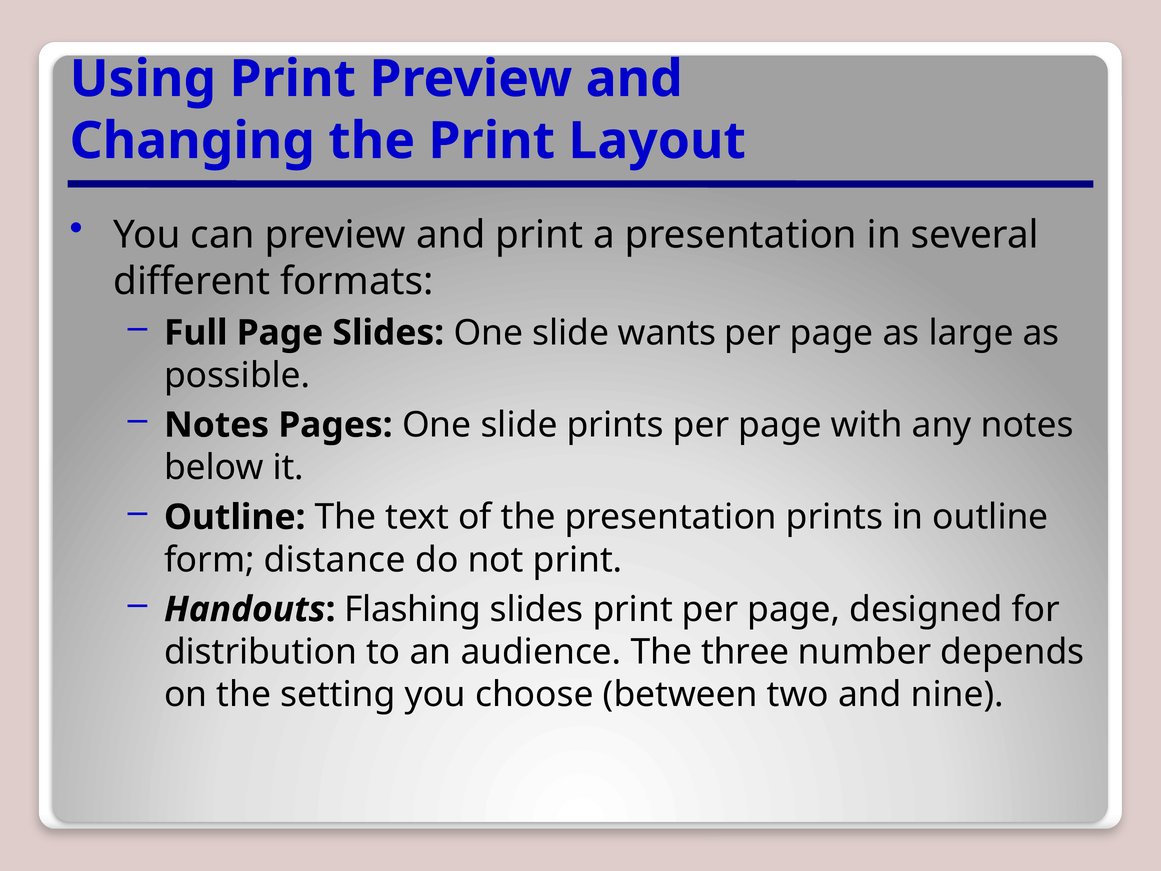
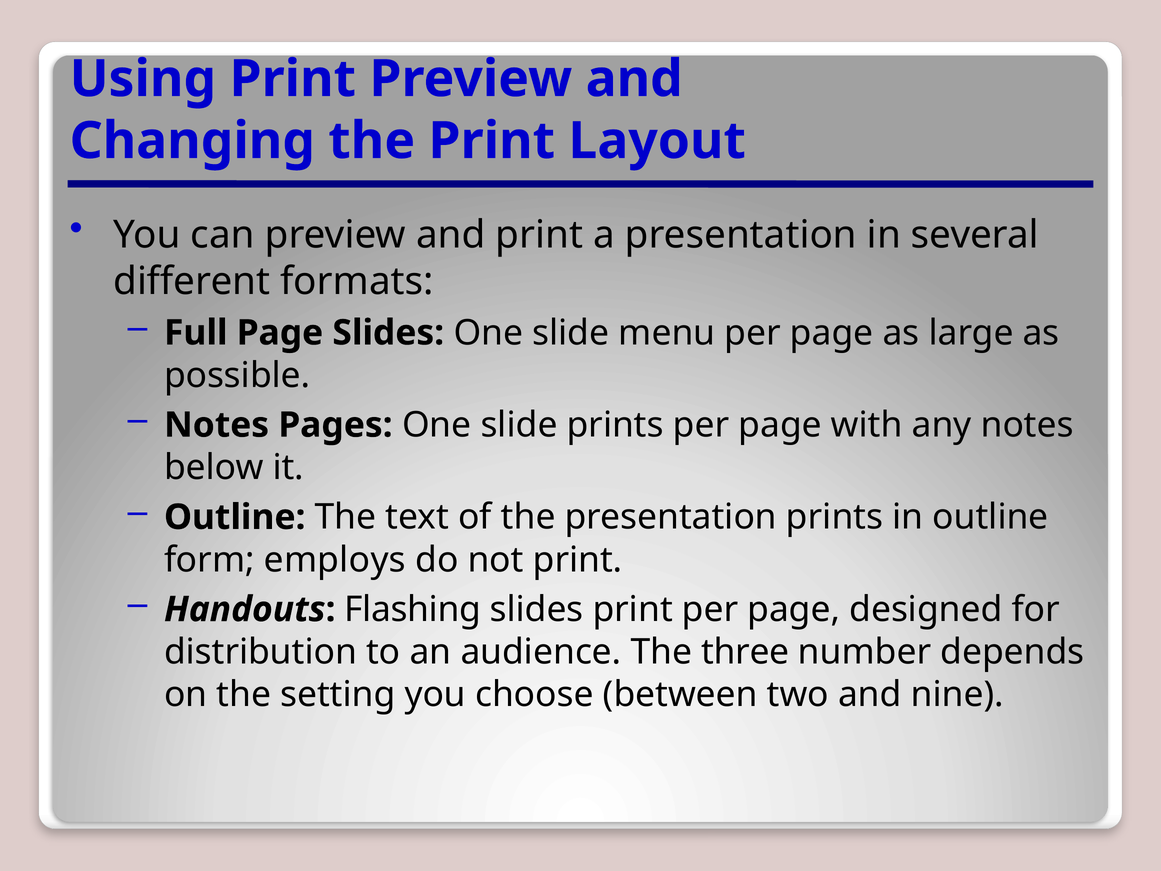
wants: wants -> menu
distance: distance -> employs
